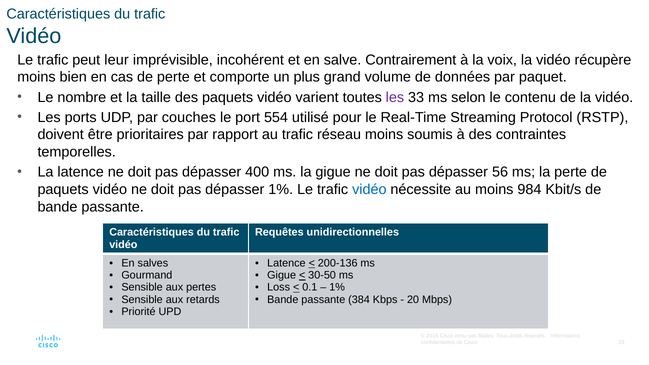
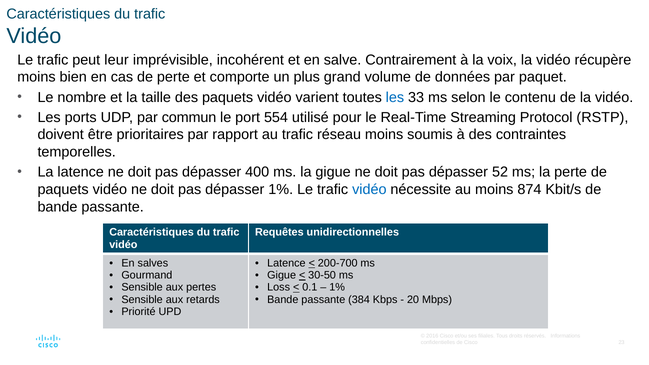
les at (395, 97) colour: purple -> blue
couches: couches -> commun
56: 56 -> 52
984: 984 -> 874
200-136: 200-136 -> 200-700
